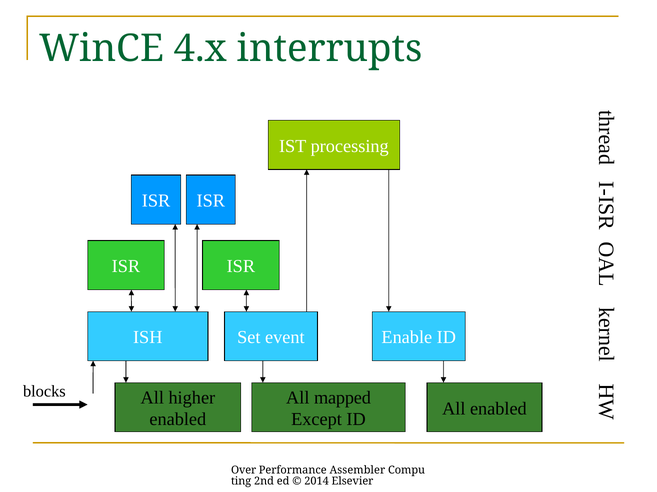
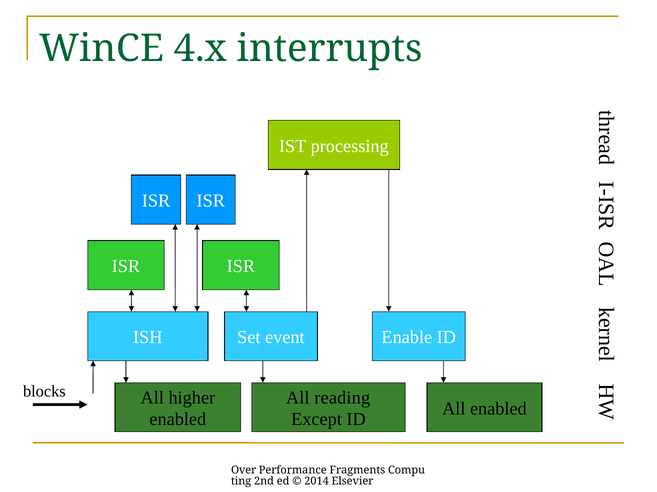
mapped: mapped -> reading
Assembler: Assembler -> Fragments
